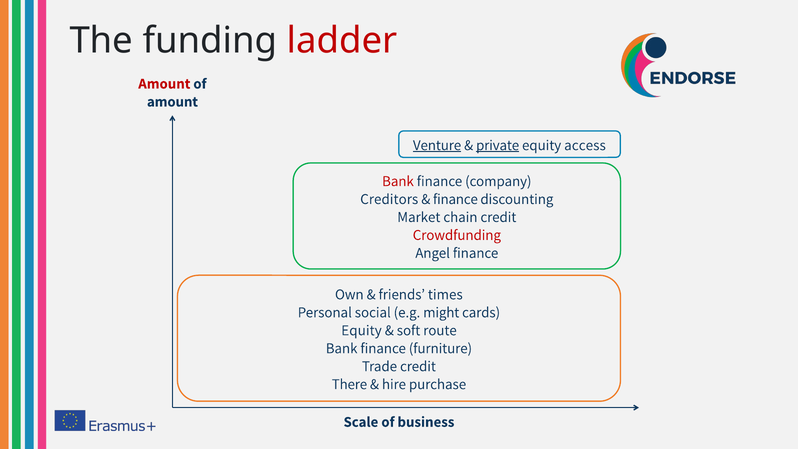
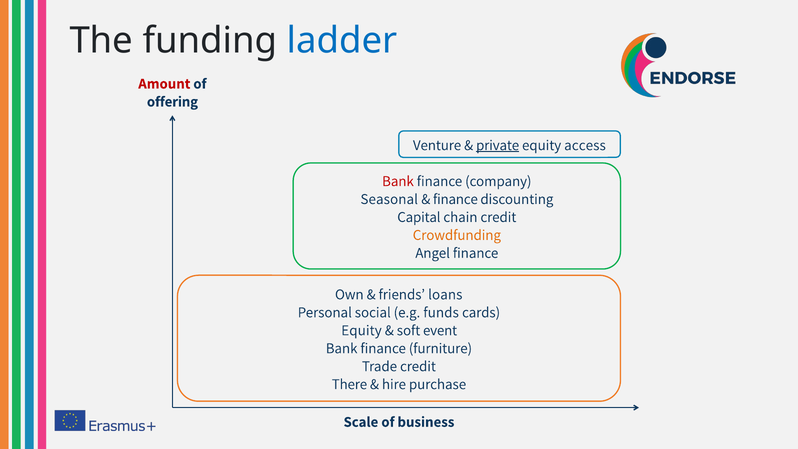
ladder colour: red -> blue
amount at (172, 102): amount -> offering
Venture underline: present -> none
Creditors: Creditors -> Seasonal
Market: Market -> Capital
Crowdfunding colour: red -> orange
times: times -> loans
might: might -> funds
route: route -> event
